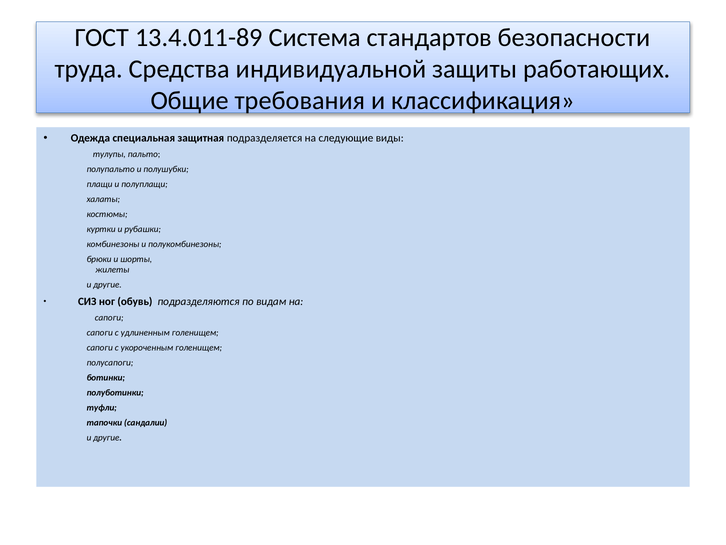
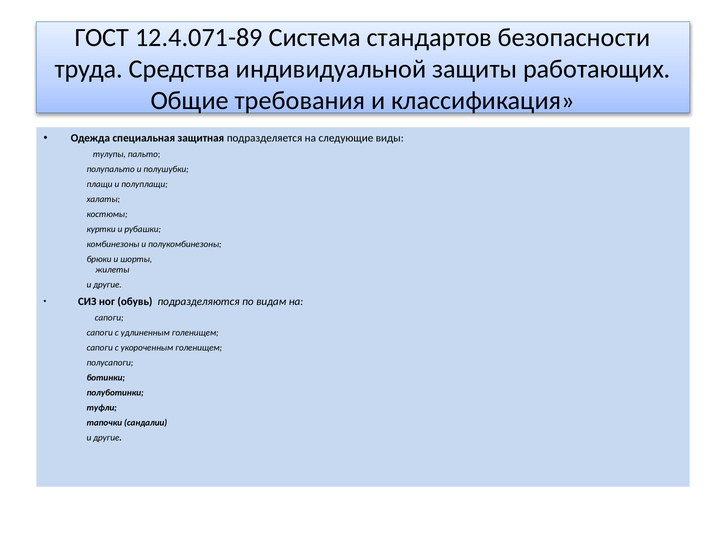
13.4.011-89: 13.4.011-89 -> 12.4.071-89
